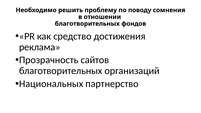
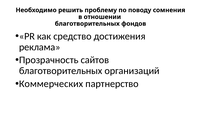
Национальных: Национальных -> Коммерческих
